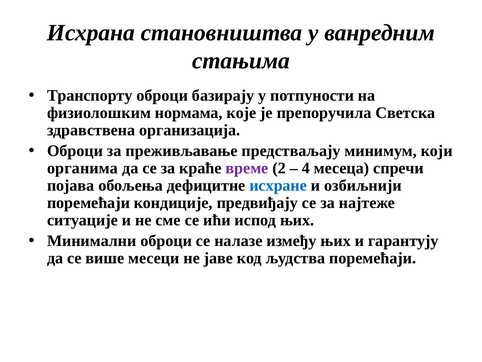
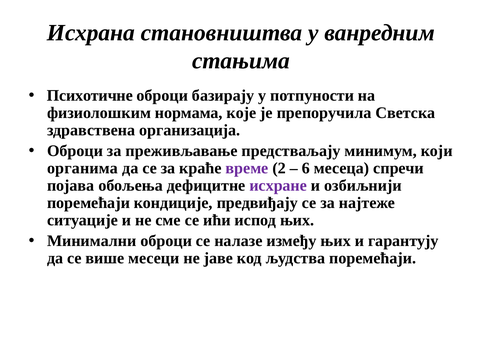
Транспорту: Транспорту -> Психотичне
4: 4 -> 6
исхране colour: blue -> purple
